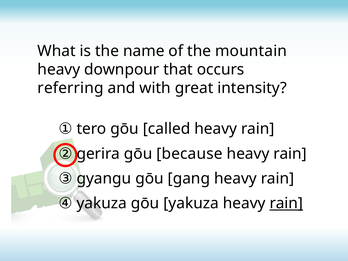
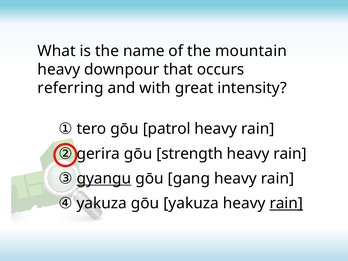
called: called -> patrol
because: because -> strength
gyangu underline: none -> present
